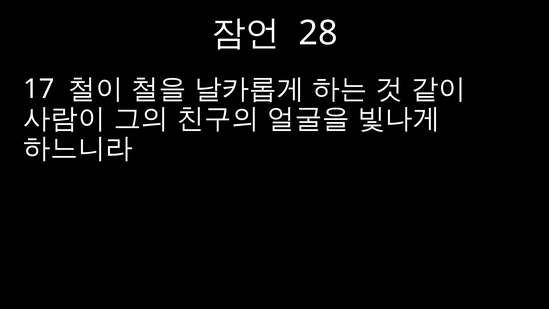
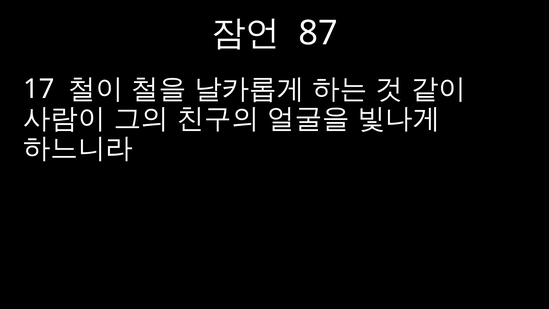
28: 28 -> 87
